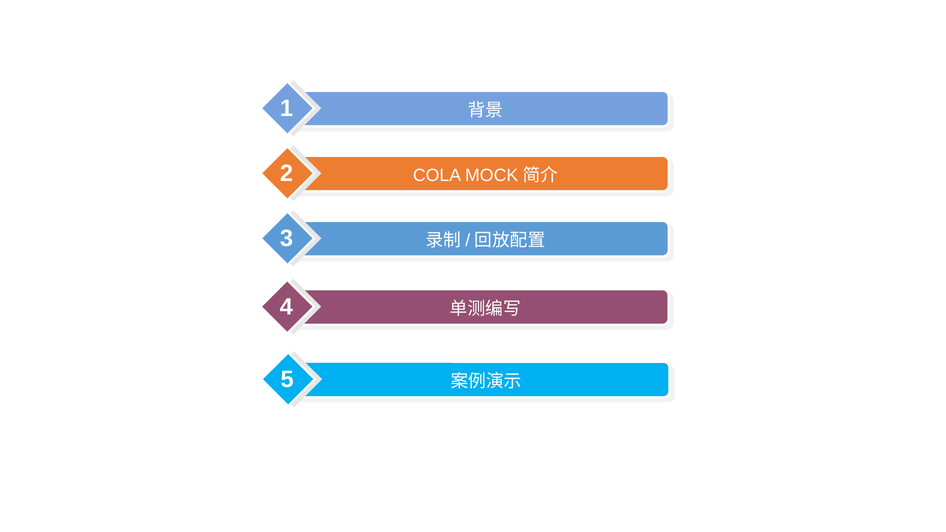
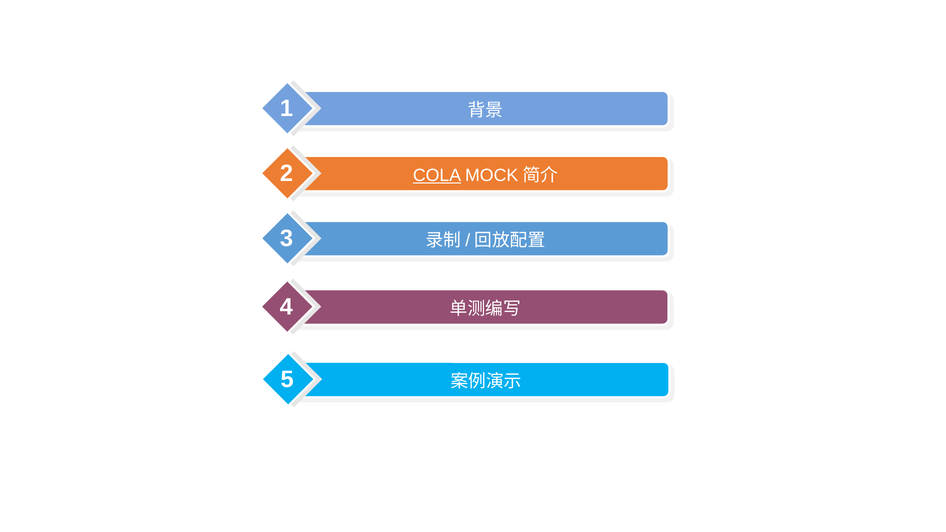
COLA underline: none -> present
